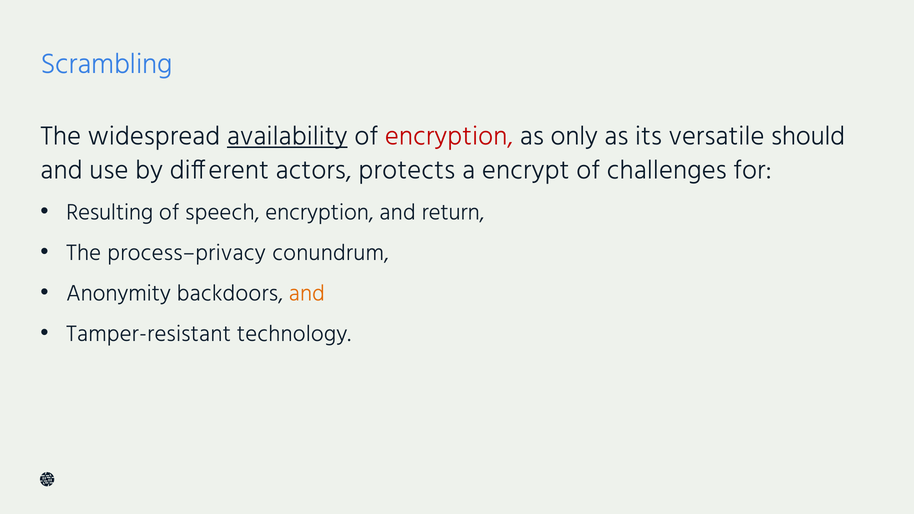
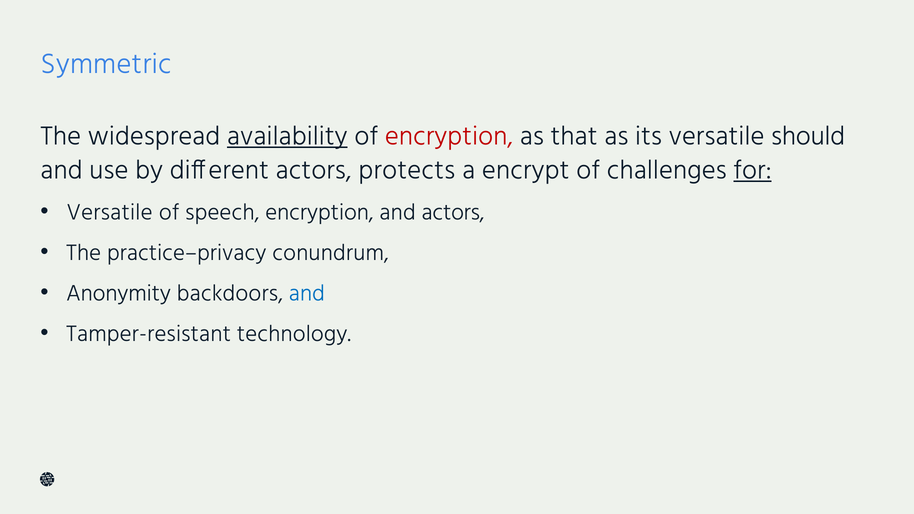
Scrambling: Scrambling -> Symmetric
only: only -> that
for underline: none -> present
Resulting at (110, 212): Resulting -> Versatile
and return: return -> actors
process–privacy: process–privacy -> practice–privacy
and at (307, 293) colour: orange -> blue
